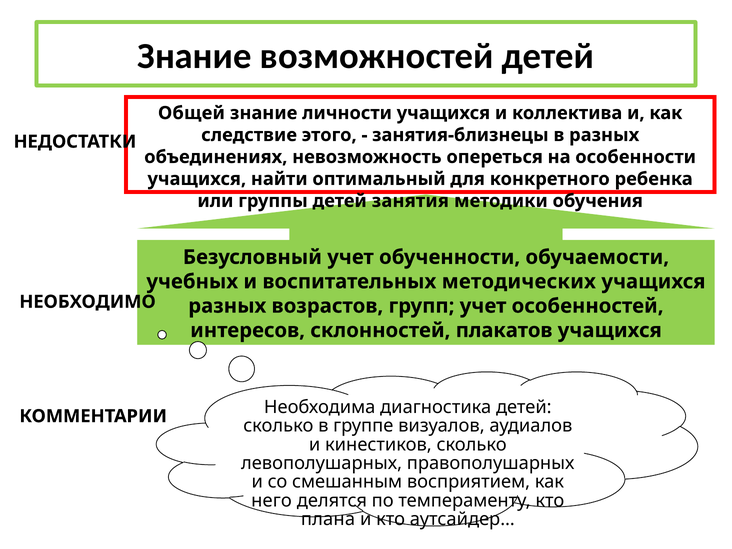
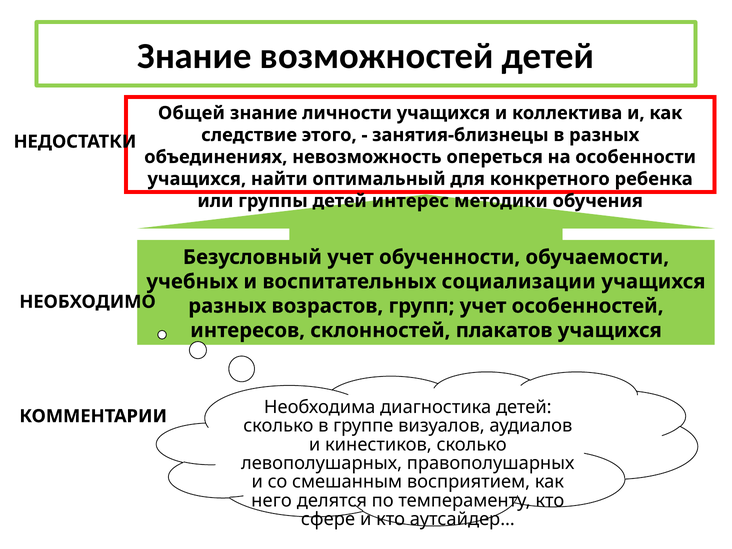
занятия: занятия -> интерес
методических: методических -> социализации
плана: плана -> сфере
